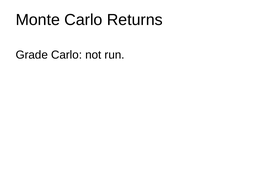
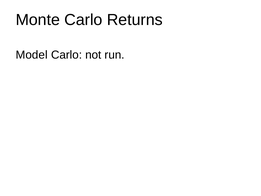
Grade: Grade -> Model
